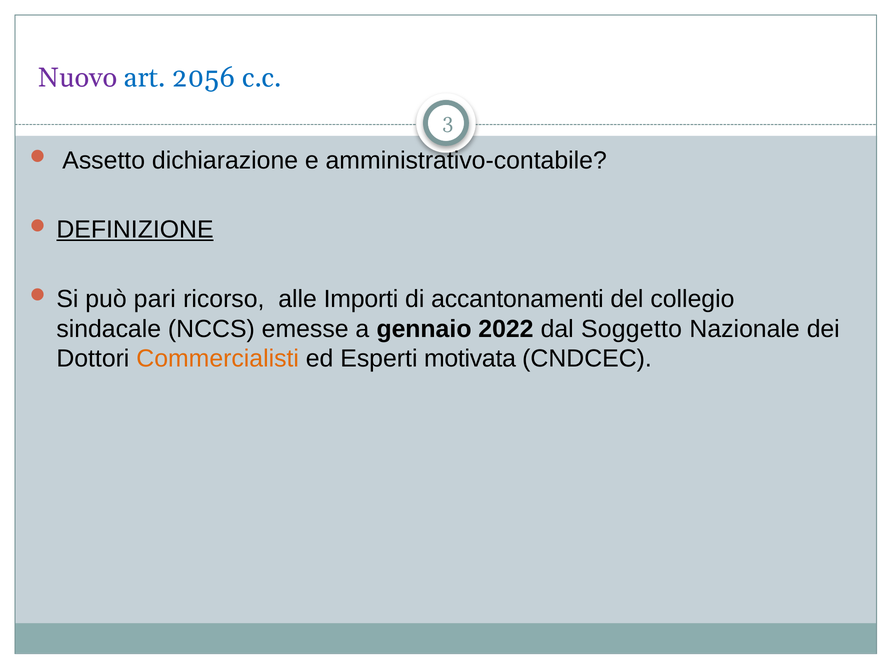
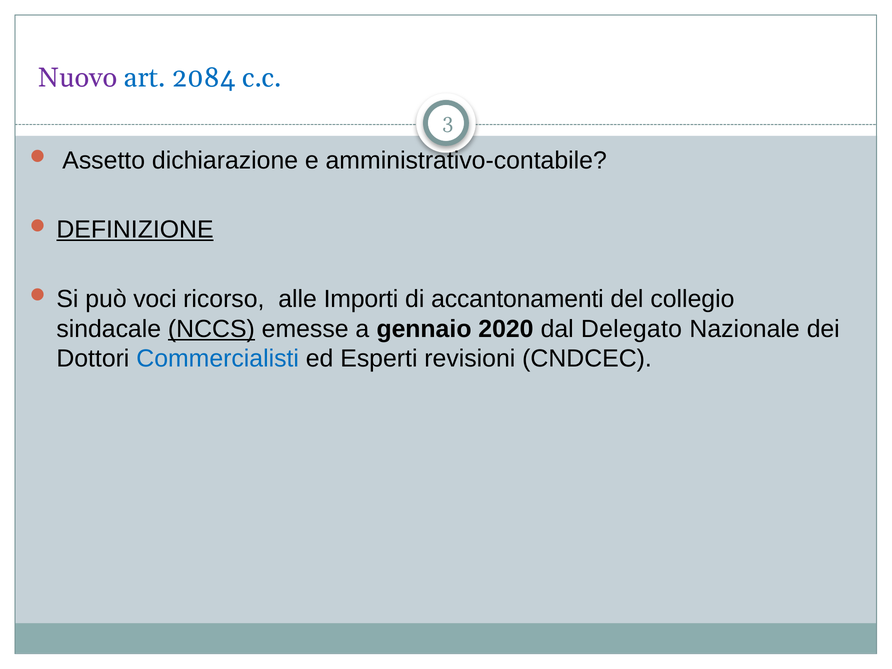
2056: 2056 -> 2084
pari: pari -> voci
NCCS underline: none -> present
2022: 2022 -> 2020
Soggetto: Soggetto -> Delegato
Commercialisti colour: orange -> blue
motivata: motivata -> revisioni
